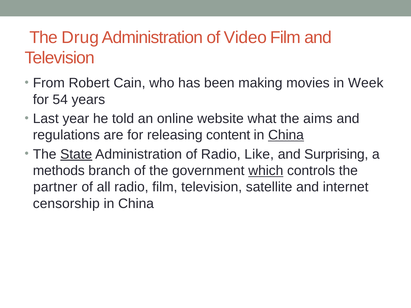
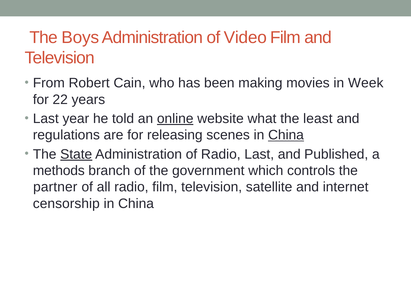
Drug: Drug -> Boys
54: 54 -> 22
online underline: none -> present
aims: aims -> least
content: content -> scenes
Radio Like: Like -> Last
Surprising: Surprising -> Published
which underline: present -> none
